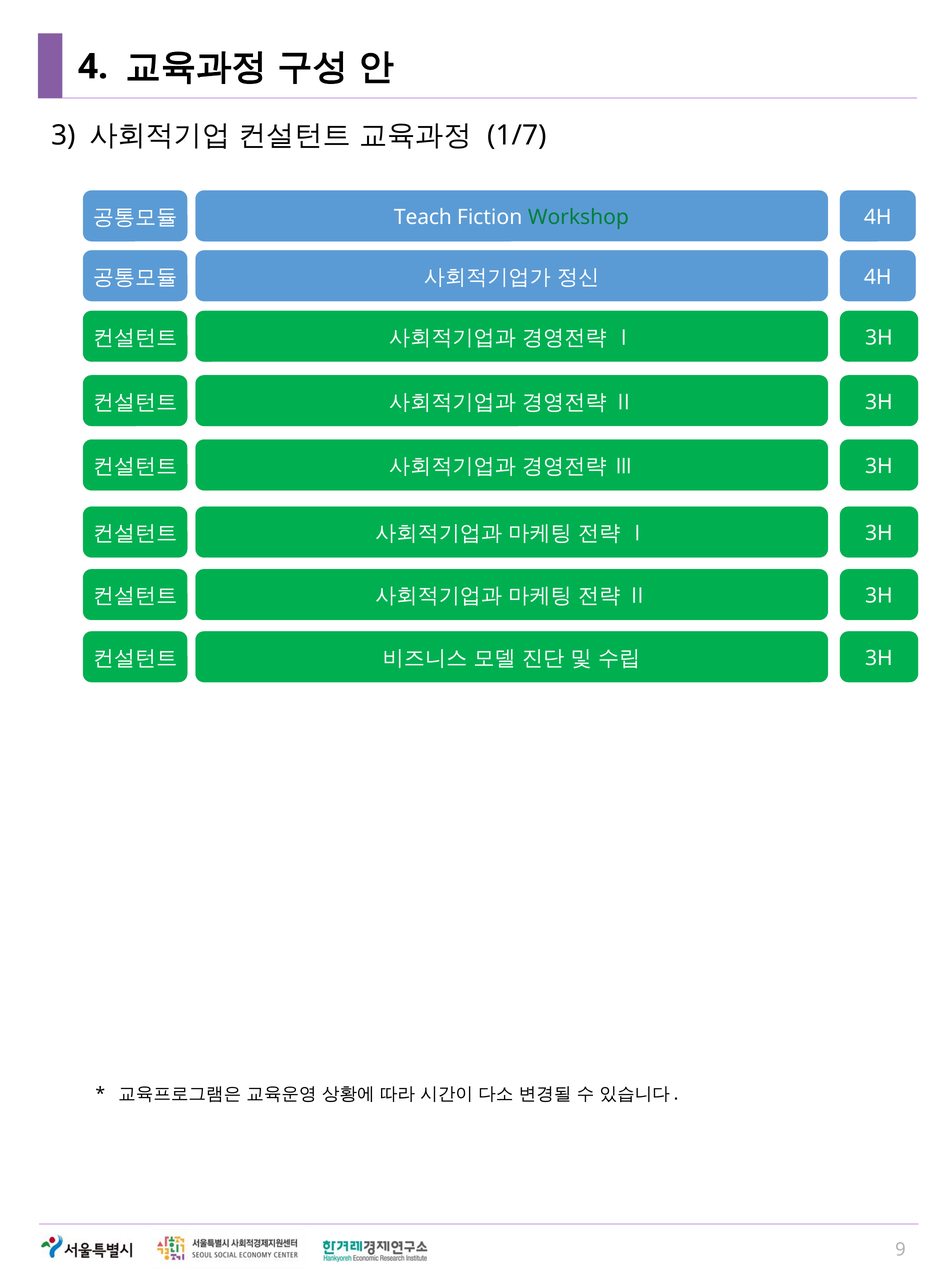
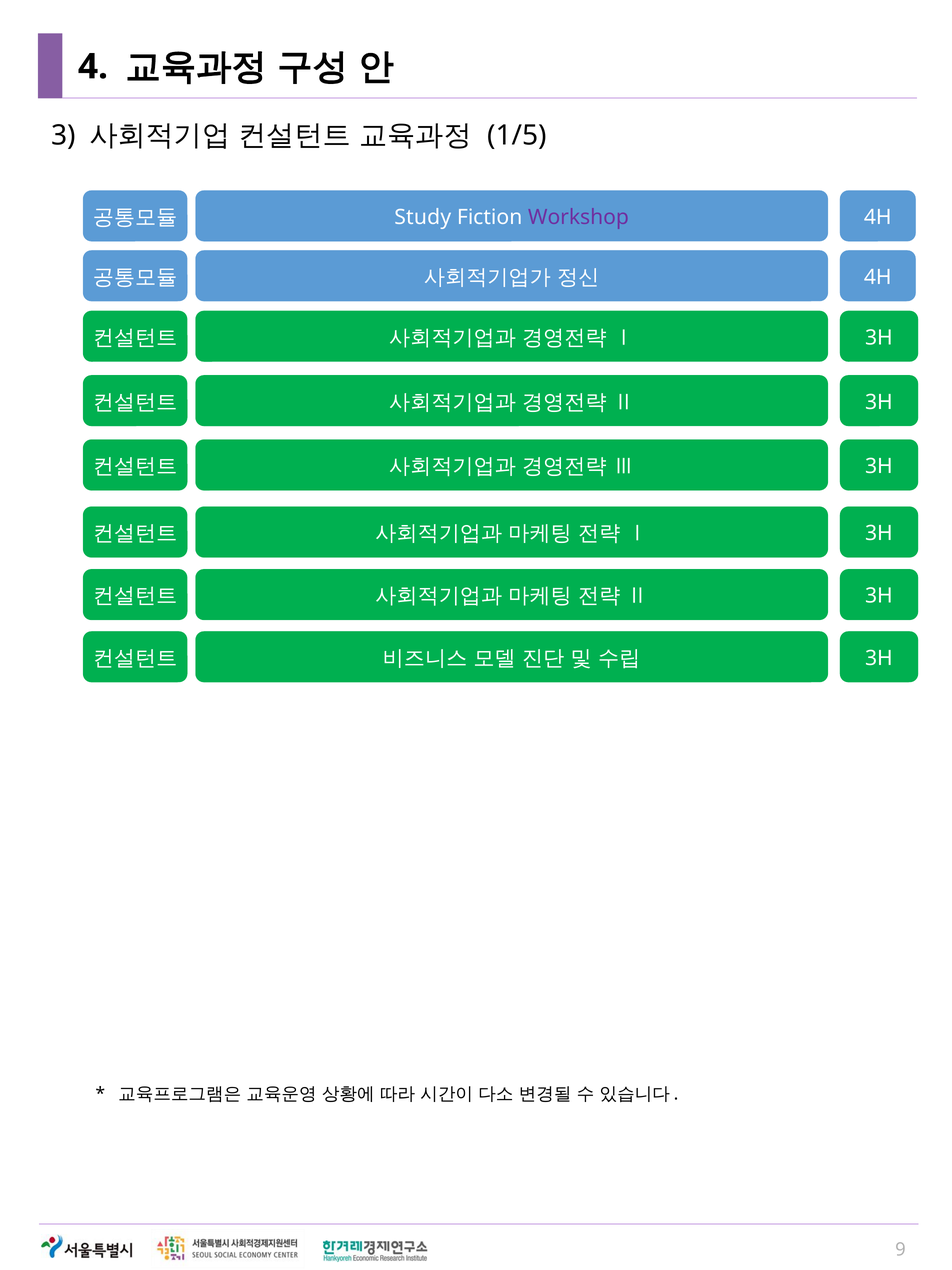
1/7: 1/7 -> 1/5
Teach: Teach -> Study
Workshop colour: green -> purple
